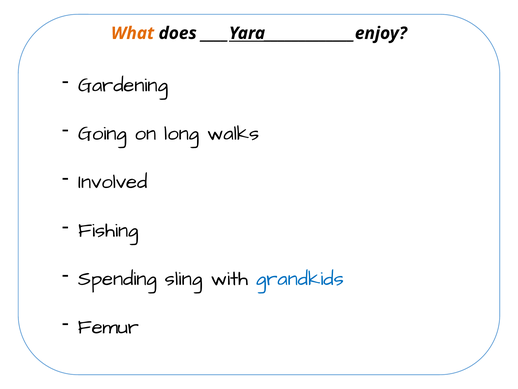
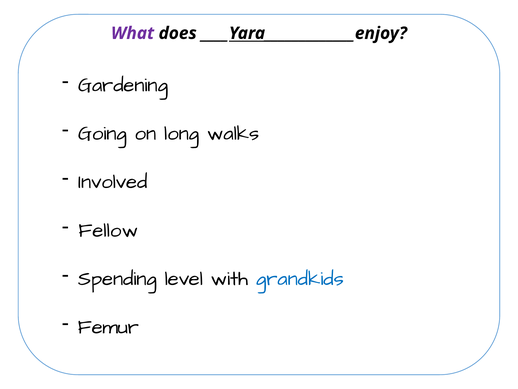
What colour: orange -> purple
Fishing: Fishing -> Fellow
sling: sling -> level
